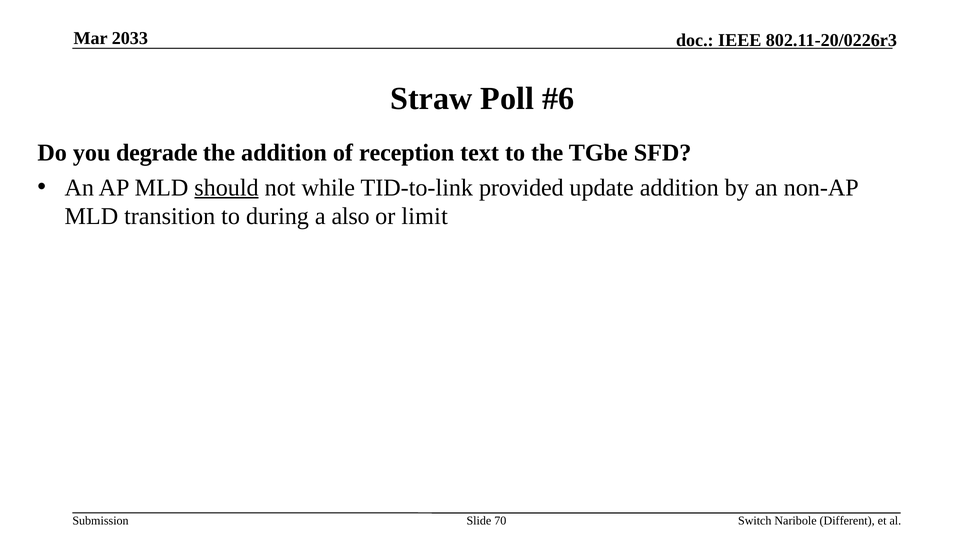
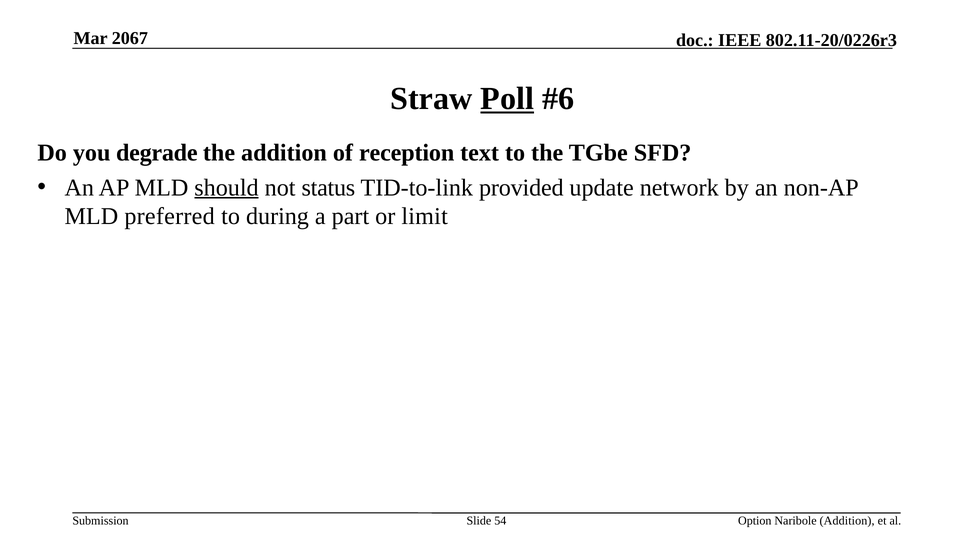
2033: 2033 -> 2067
Poll underline: none -> present
while: while -> status
update addition: addition -> network
transition: transition -> preferred
also: also -> part
70: 70 -> 54
Switch: Switch -> Option
Naribole Different: Different -> Addition
